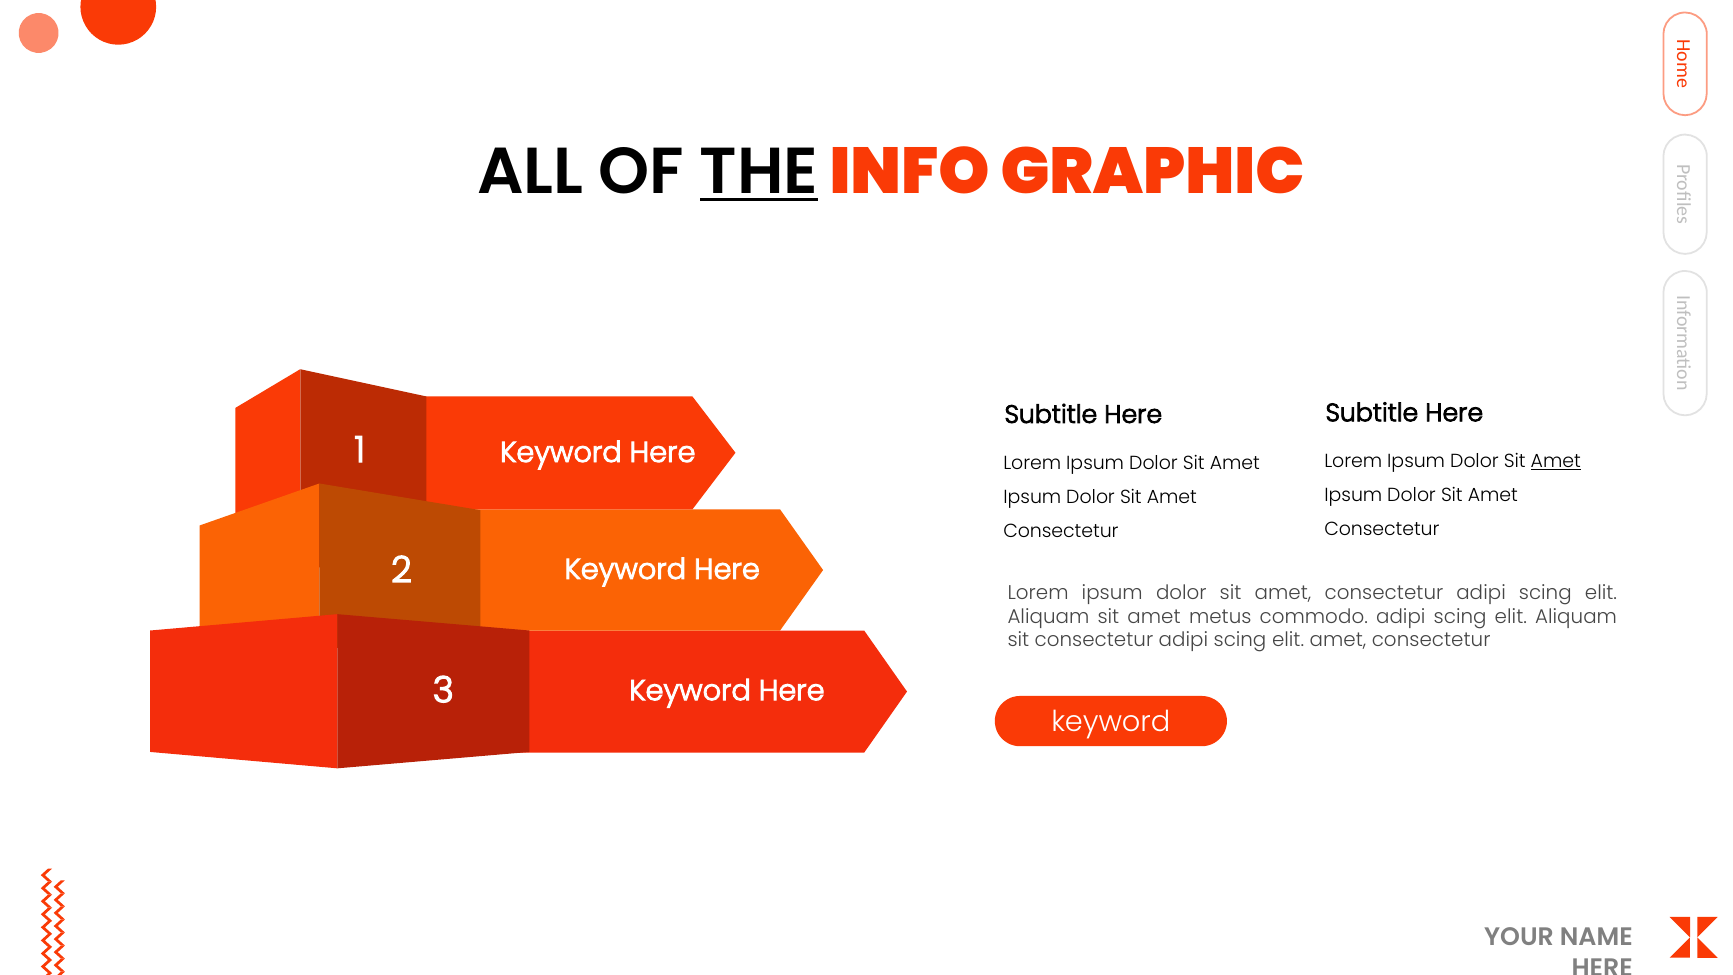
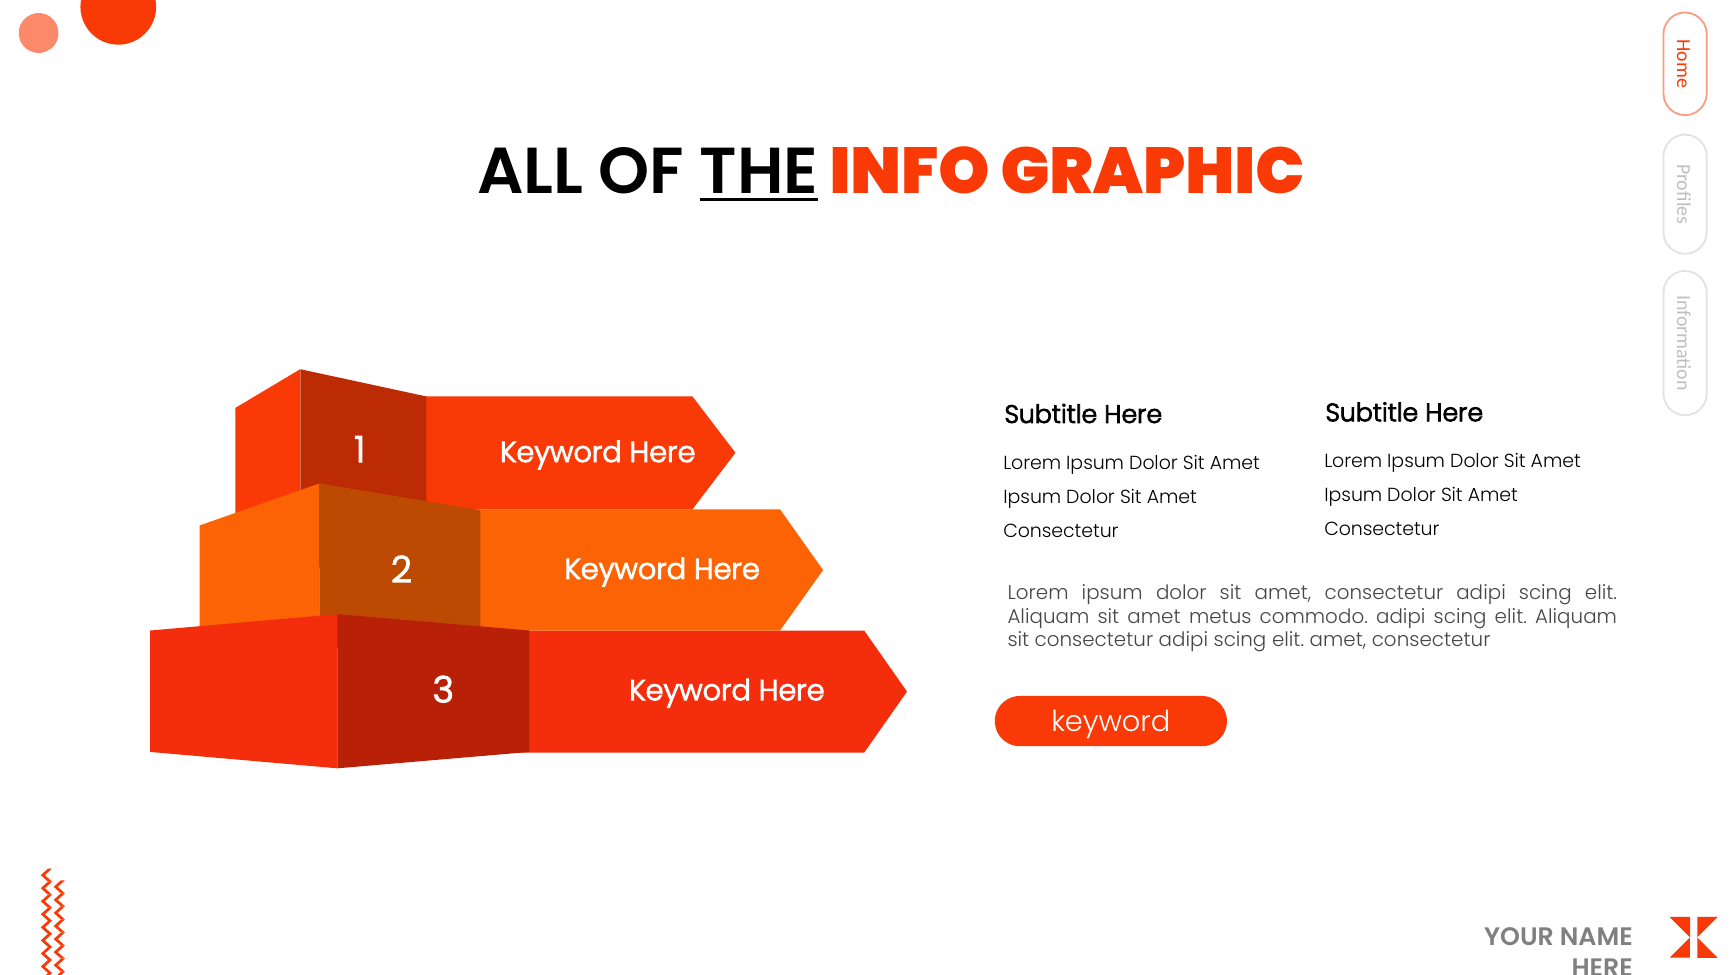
Amet at (1556, 461) underline: present -> none
